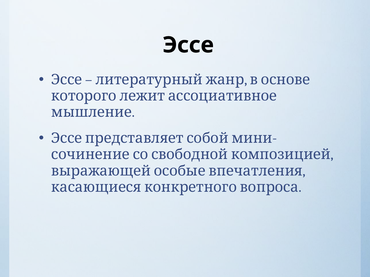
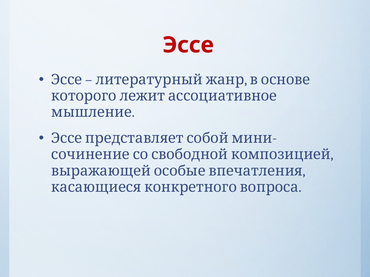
Эссе at (188, 45) colour: black -> red
